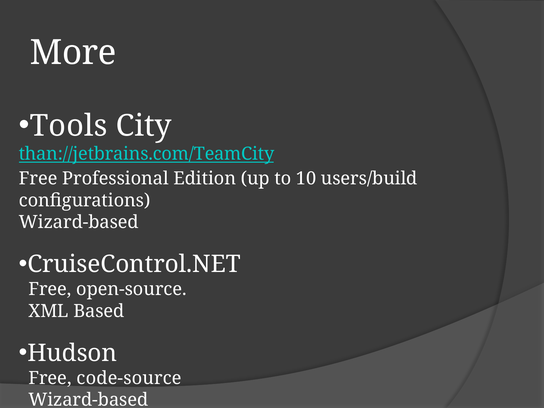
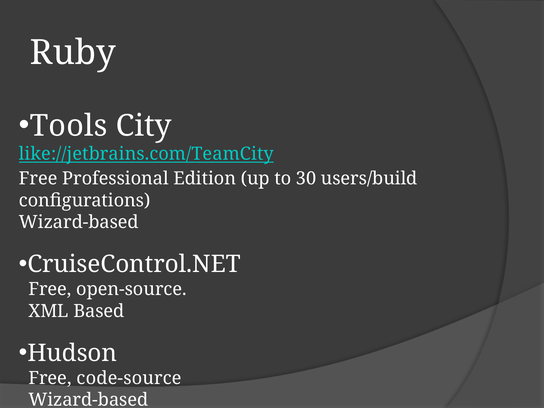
More: More -> Ruby
than://jetbrains.com/TeamCity: than://jetbrains.com/TeamCity -> like://jetbrains.com/TeamCity
10: 10 -> 30
